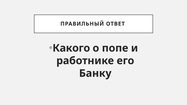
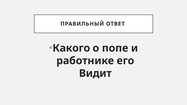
Банку: Банку -> Видит
